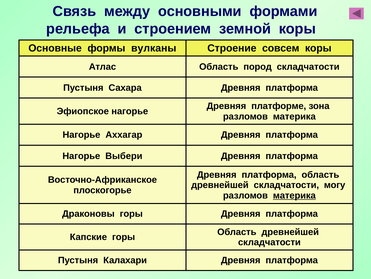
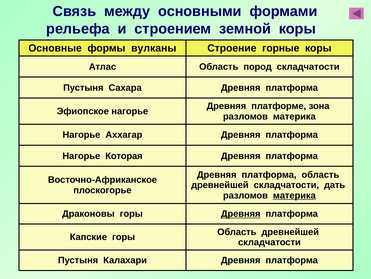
совсем: совсем -> горные
Выбери: Выбери -> Которая
могу: могу -> дать
Древняя at (241, 213) underline: none -> present
